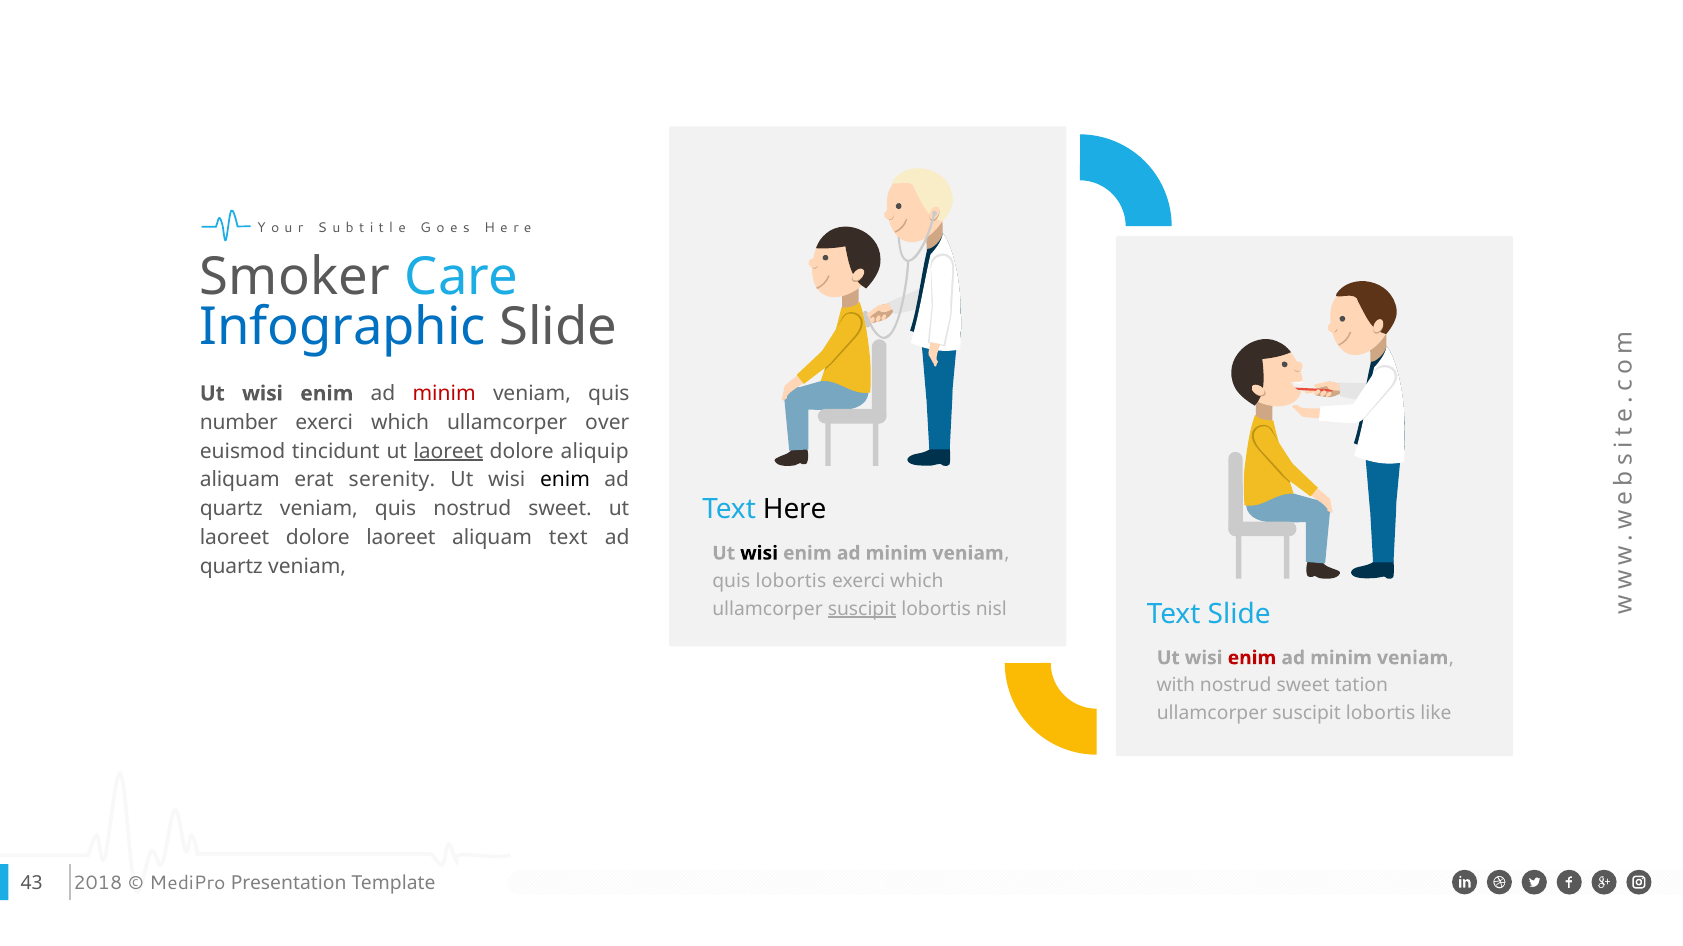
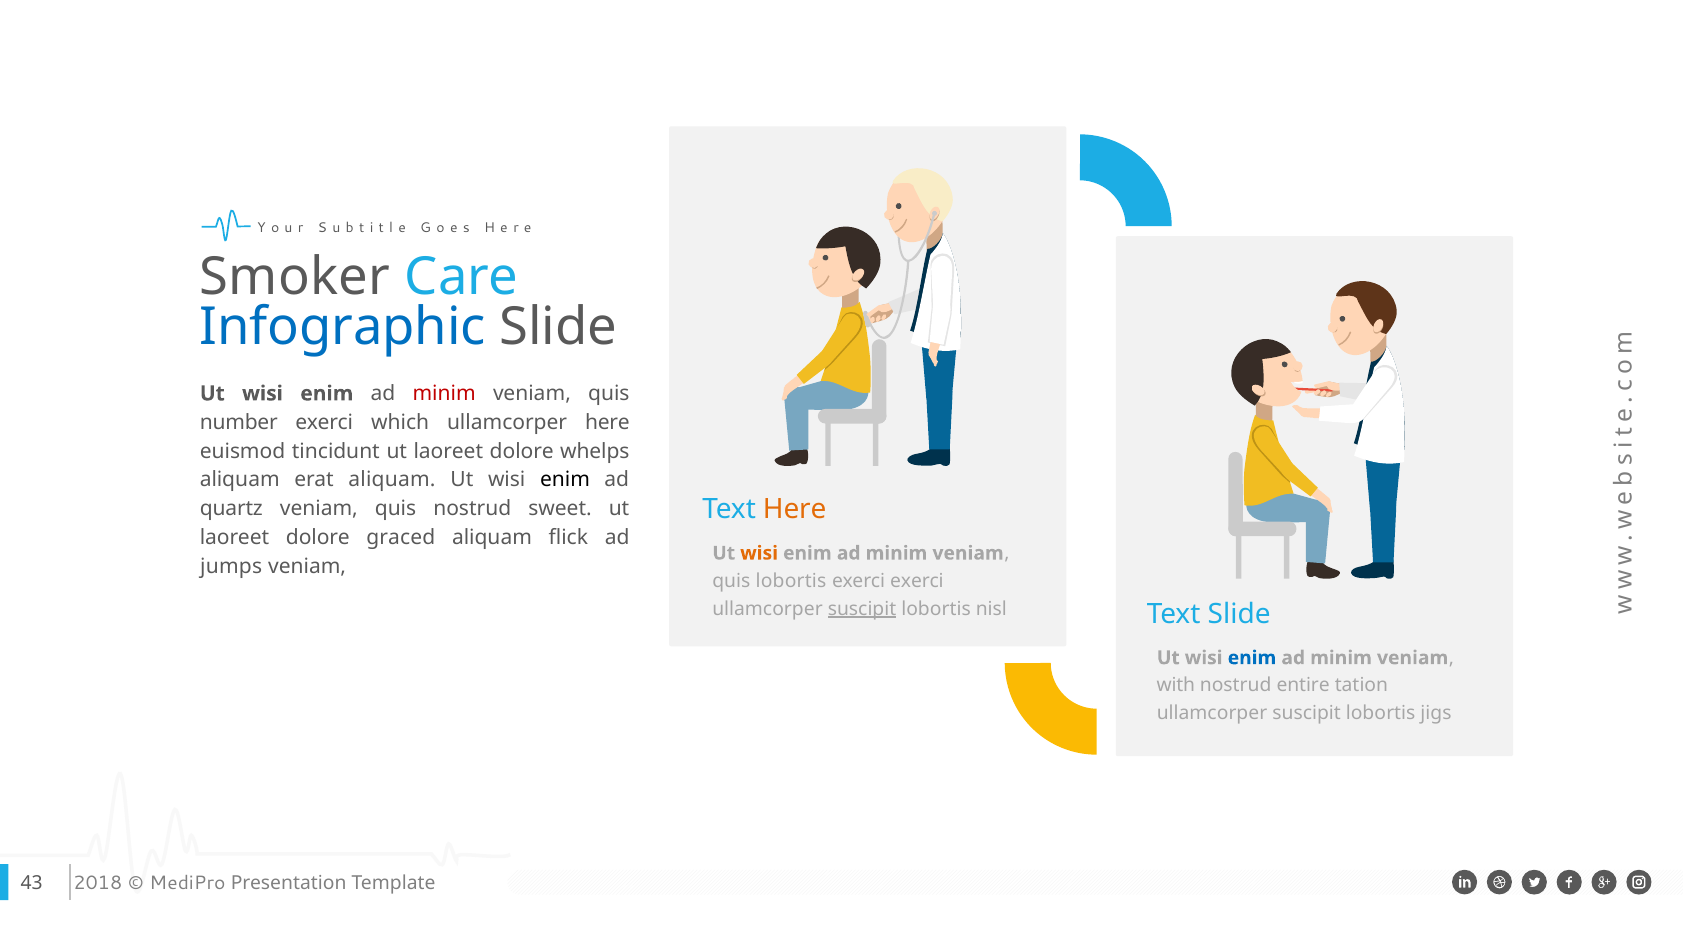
ullamcorper over: over -> here
laoreet at (448, 451) underline: present -> none
aliquip: aliquip -> whelps
erat serenity: serenity -> aliquam
Here at (795, 510) colour: black -> orange
dolore laoreet: laoreet -> graced
aliquam text: text -> flick
wisi at (759, 554) colour: black -> orange
quartz at (231, 566): quartz -> jumps
which at (917, 581): which -> exerci
enim at (1252, 658) colour: red -> blue
sweet at (1303, 686): sweet -> entire
like: like -> jigs
